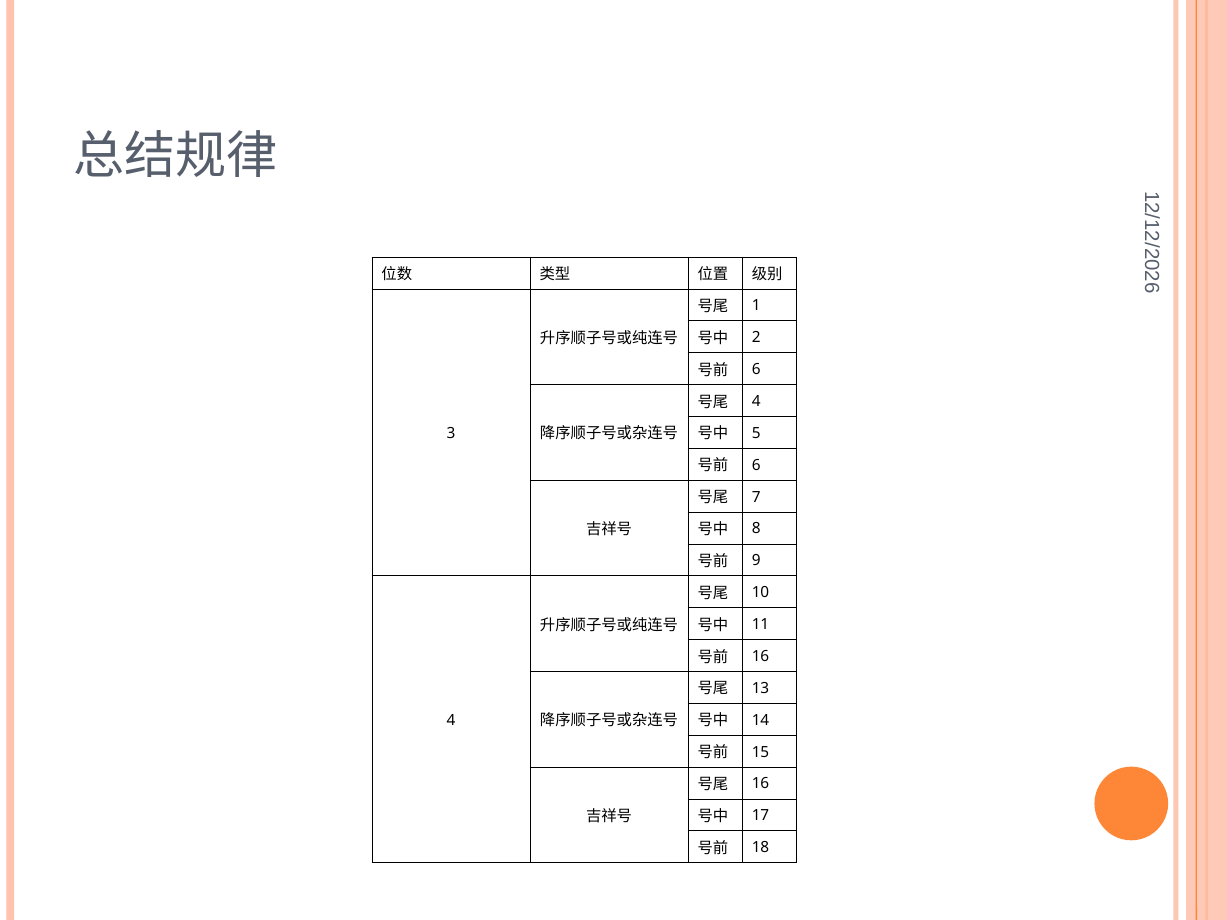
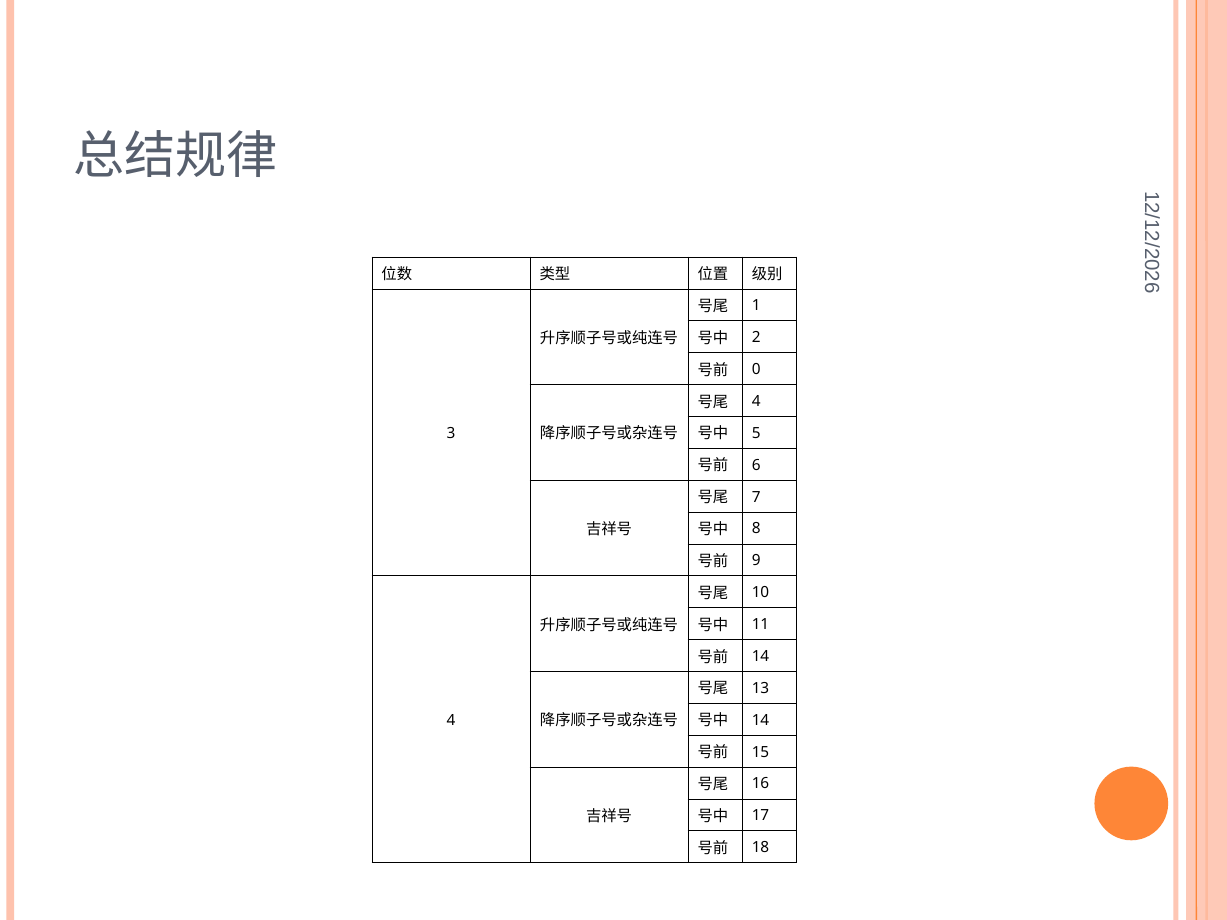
6 at (756, 370): 6 -> 0
16 at (761, 657): 16 -> 14
